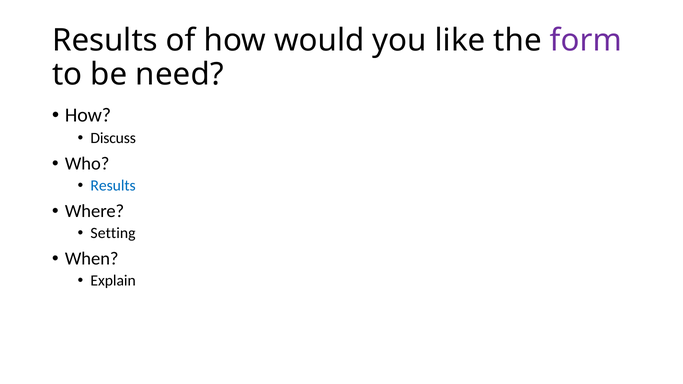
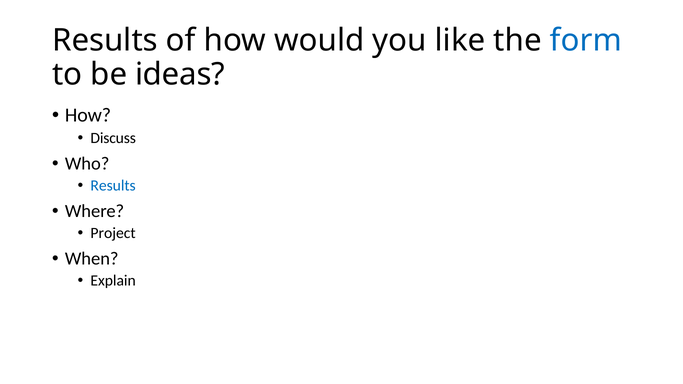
form colour: purple -> blue
need: need -> ideas
Setting: Setting -> Project
